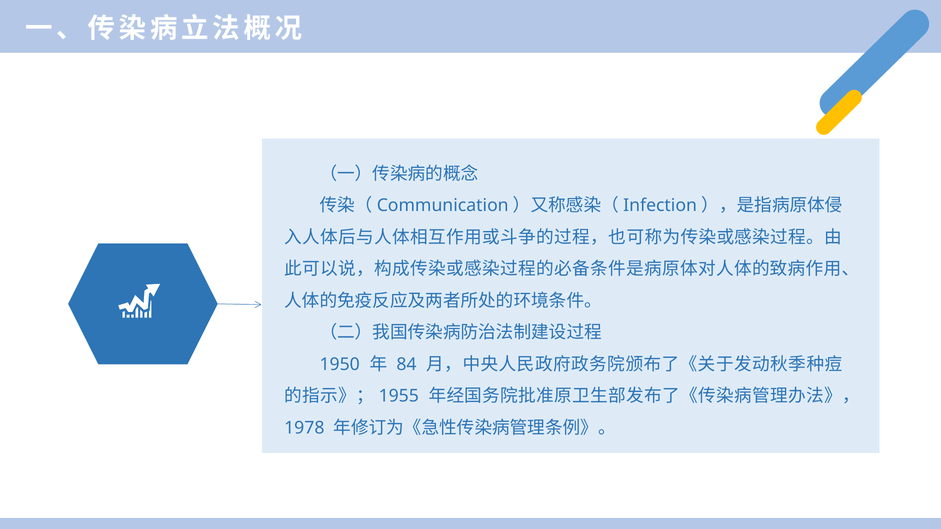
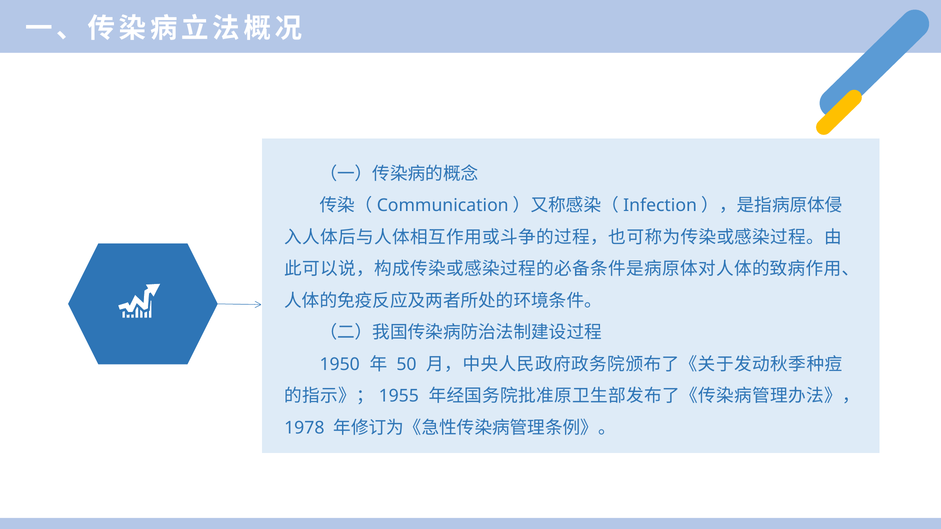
84: 84 -> 50
